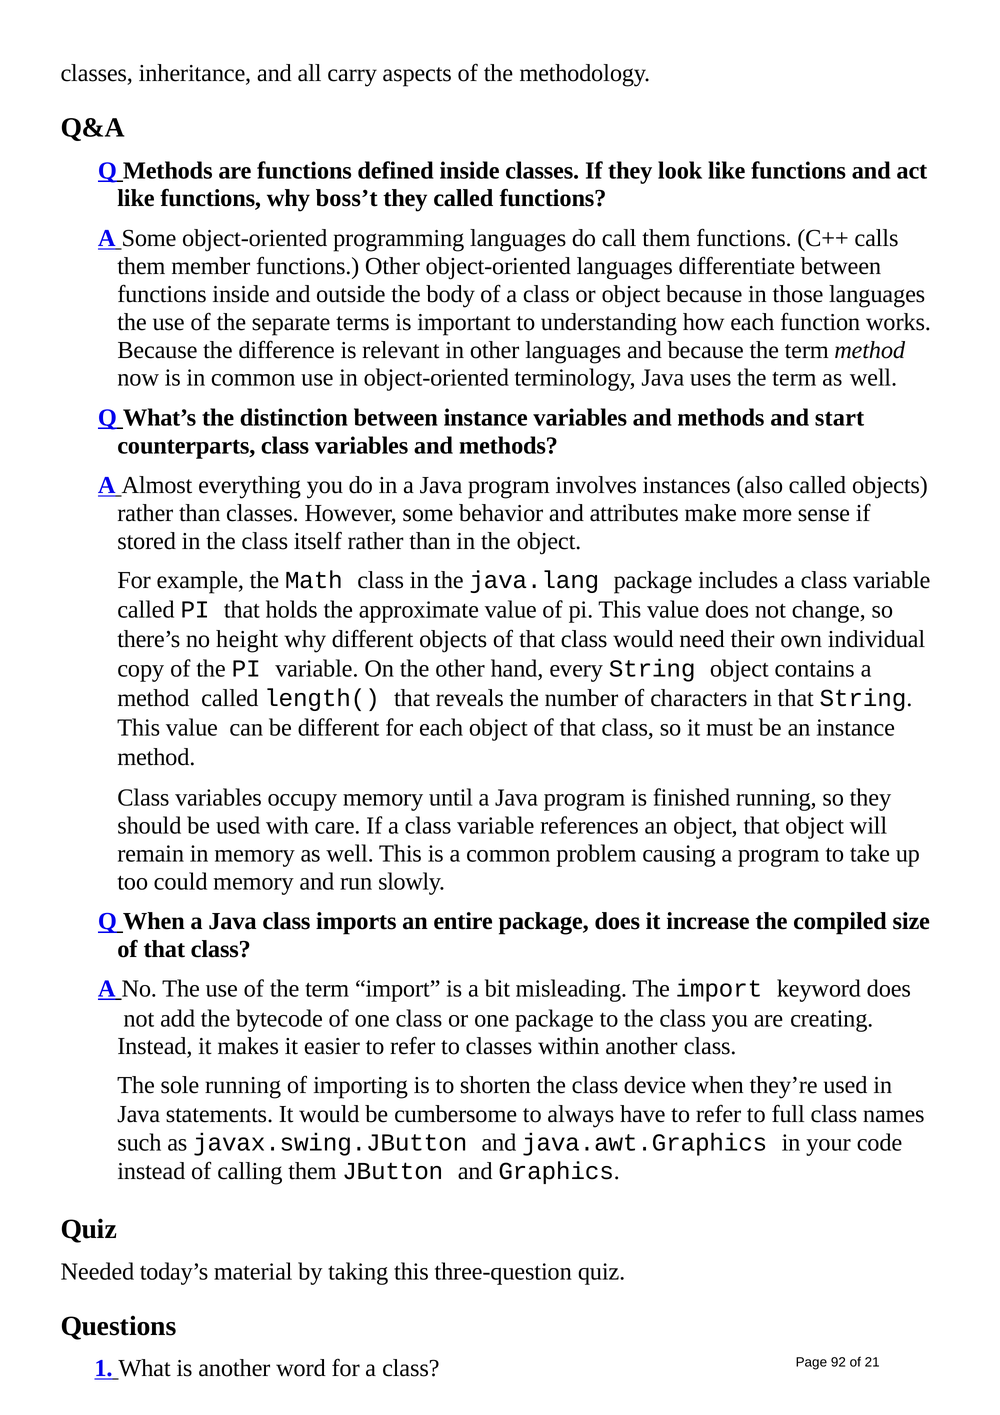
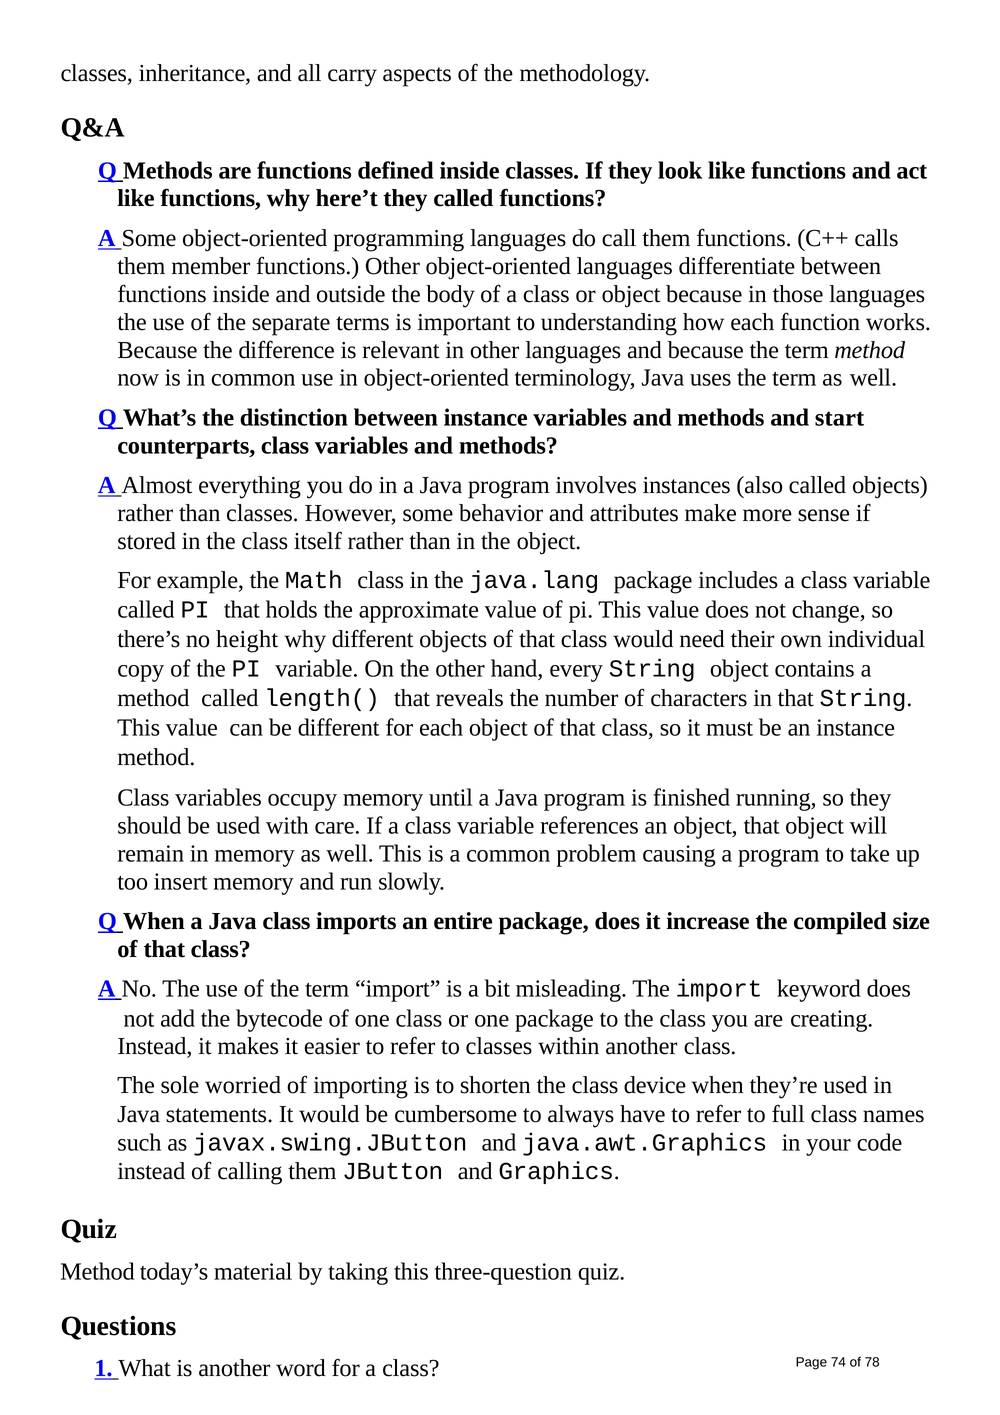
boss’t: boss’t -> here’t
could: could -> insert
sole running: running -> worried
Needed at (97, 1272): Needed -> Method
92: 92 -> 74
21: 21 -> 78
